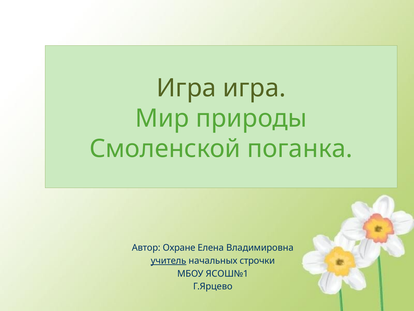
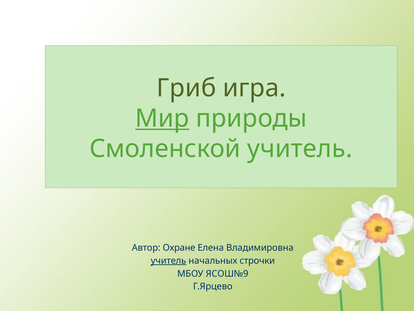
Игра at (186, 88): Игра -> Гриб
Мир underline: none -> present
Смоленской поганка: поганка -> учитель
ЯСОШ№1: ЯСОШ№1 -> ЯСОШ№9
